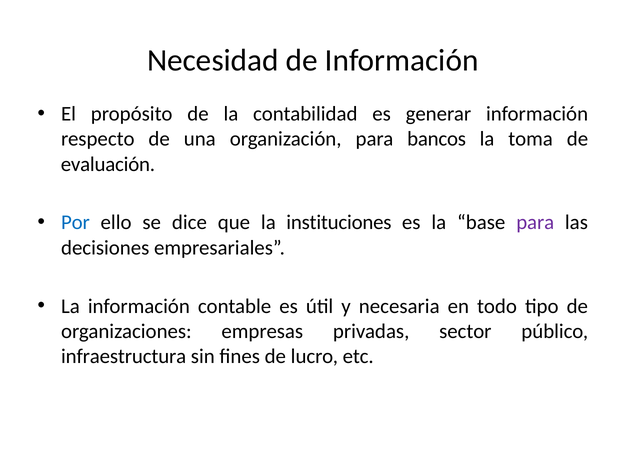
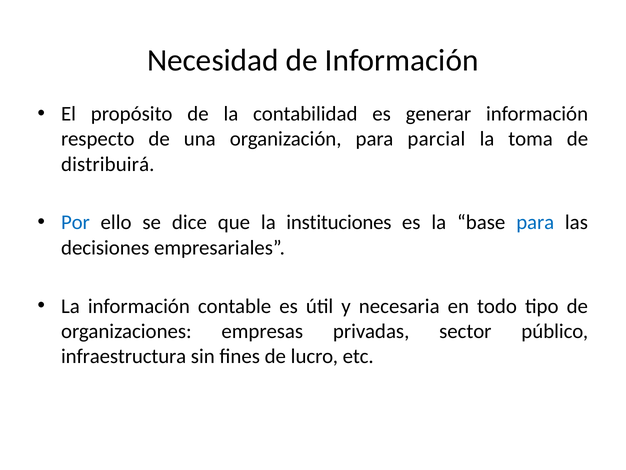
bancos: bancos -> parcial
evaluación: evaluación -> distribuirá
para at (535, 222) colour: purple -> blue
